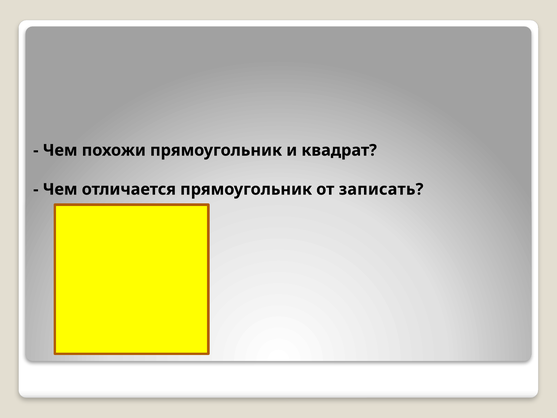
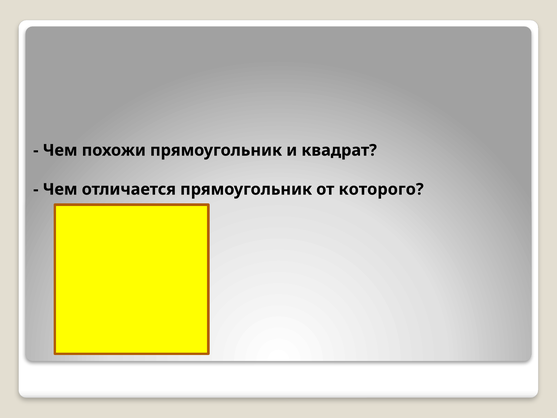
записать: записать -> которого
